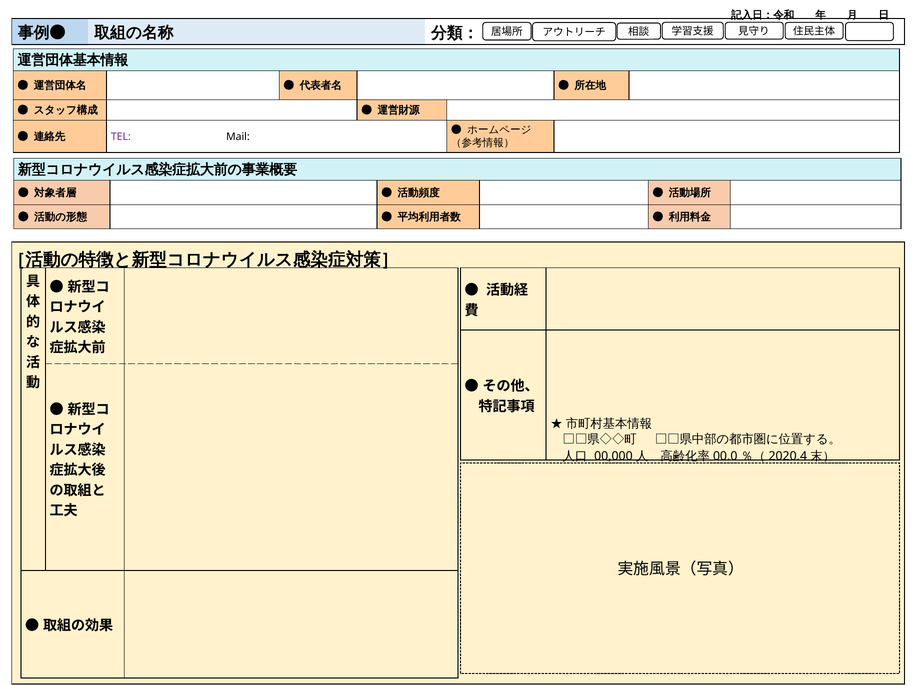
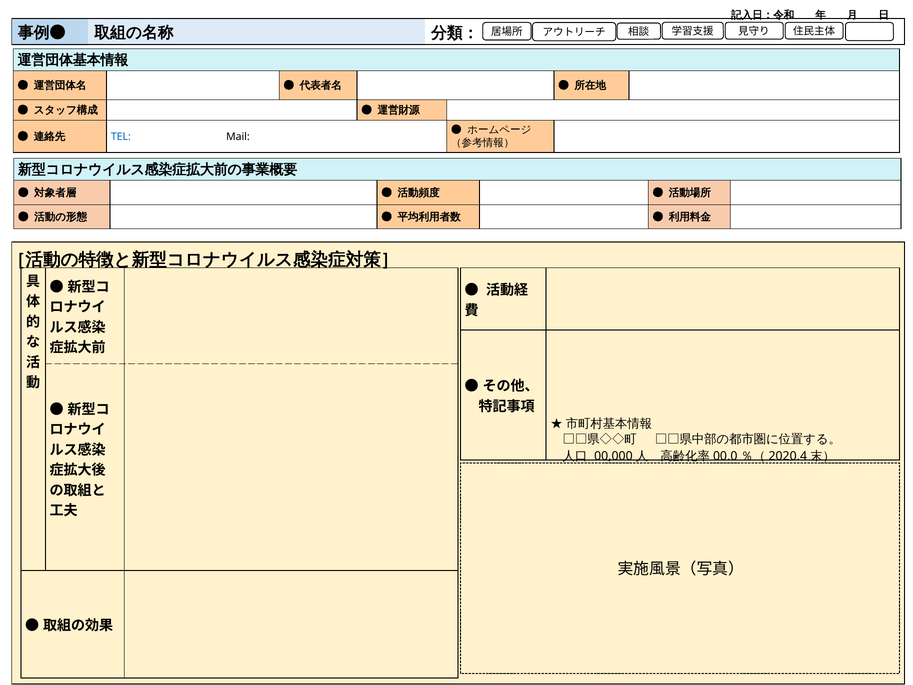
TEL colour: purple -> blue
